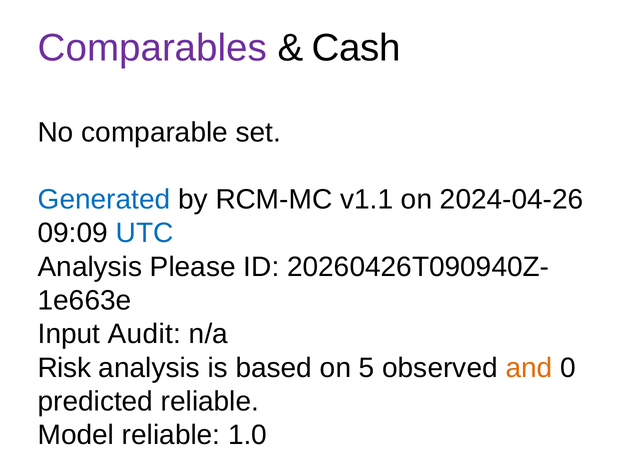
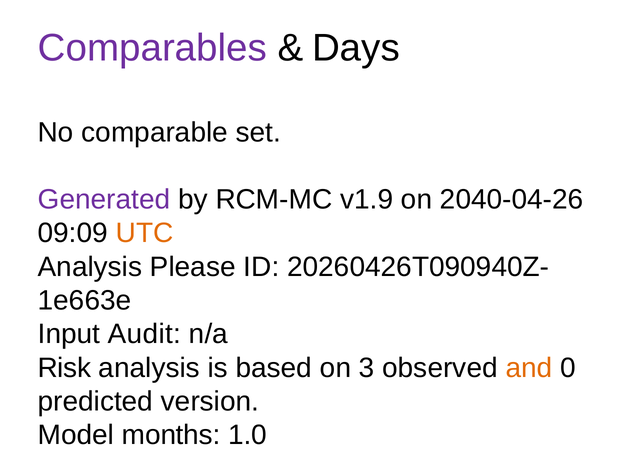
Cash: Cash -> Days
Generated colour: blue -> purple
v1.1: v1.1 -> v1.9
2024-04-26: 2024-04-26 -> 2040-04-26
UTC colour: blue -> orange
5: 5 -> 3
predicted reliable: reliable -> version
Model reliable: reliable -> months
